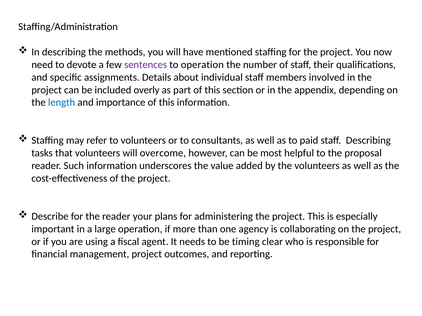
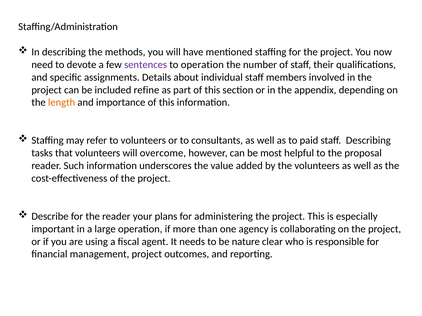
overly: overly -> refine
length colour: blue -> orange
timing: timing -> nature
